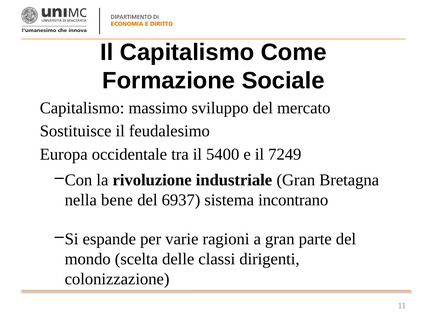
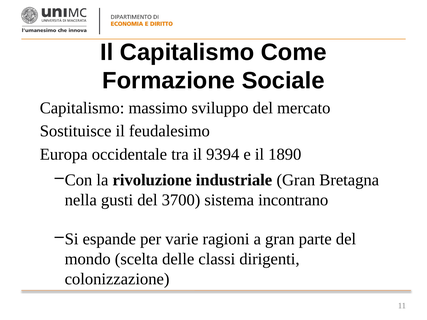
5400: 5400 -> 9394
7249: 7249 -> 1890
bene: bene -> gusti
6937: 6937 -> 3700
